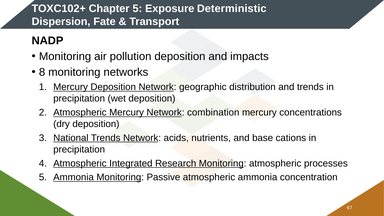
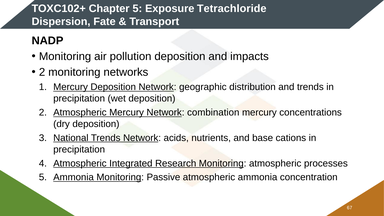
Deterministic: Deterministic -> Tetrachloride
8 at (42, 72): 8 -> 2
